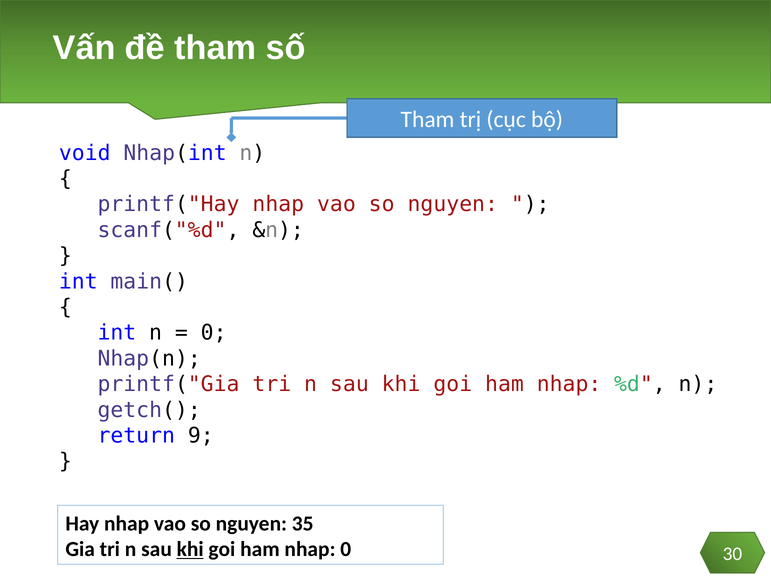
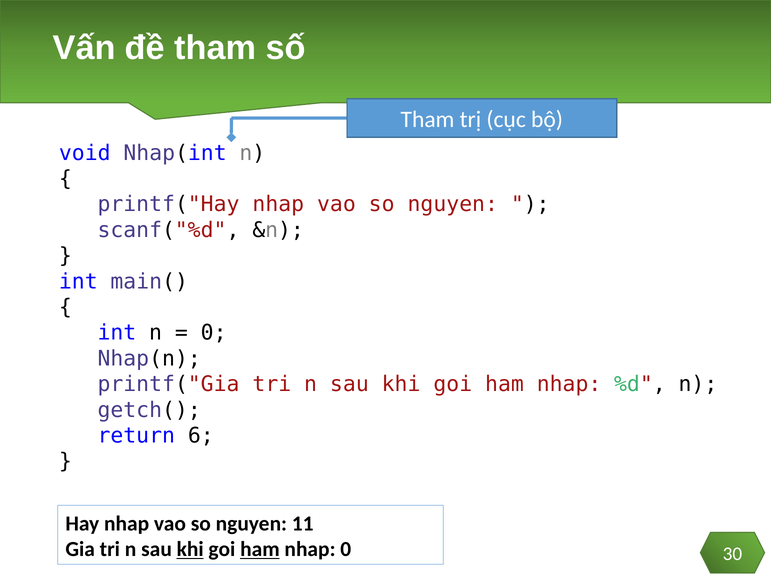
9: 9 -> 6
35: 35 -> 11
ham at (260, 550) underline: none -> present
